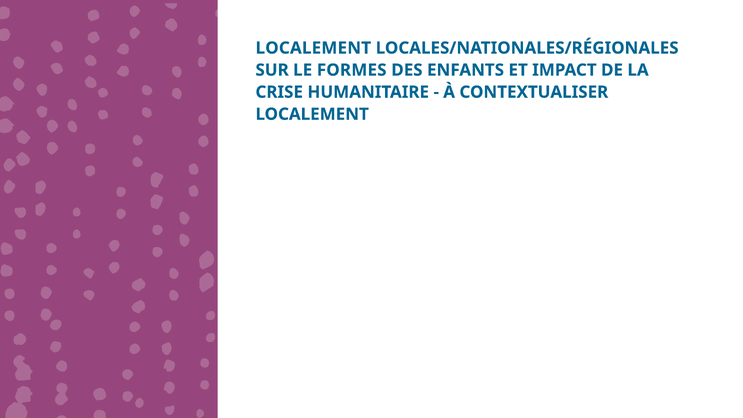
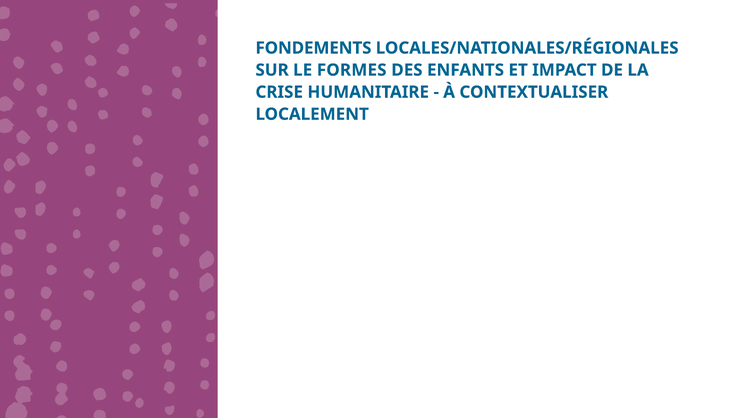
LOCALEMENT at (313, 48): LOCALEMENT -> FONDEMENTS
